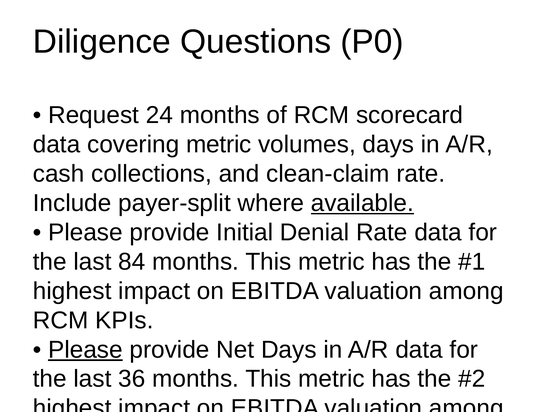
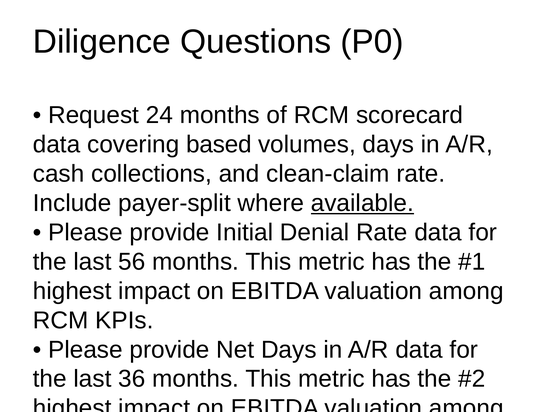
covering metric: metric -> based
84: 84 -> 56
Please at (85, 349) underline: present -> none
